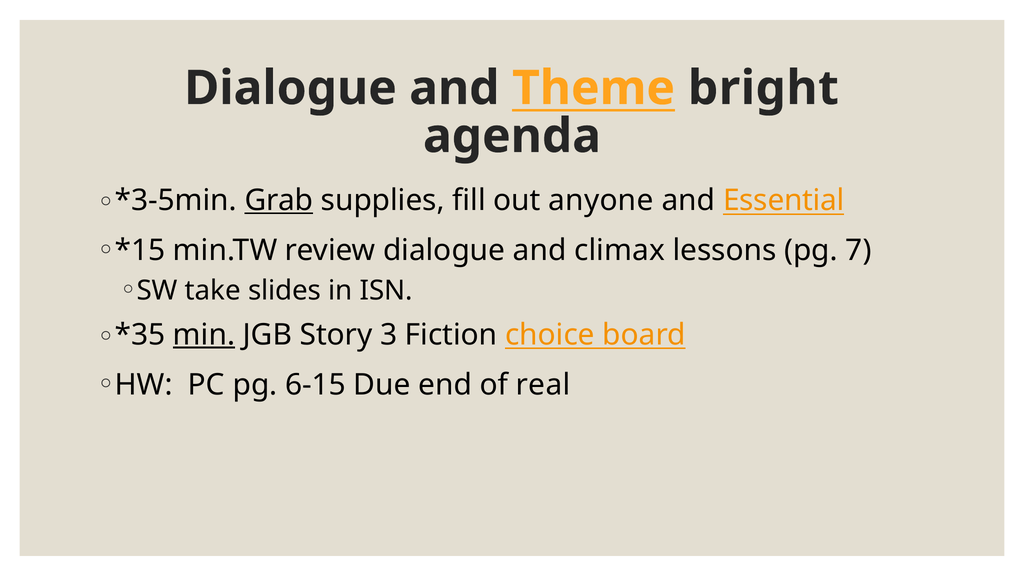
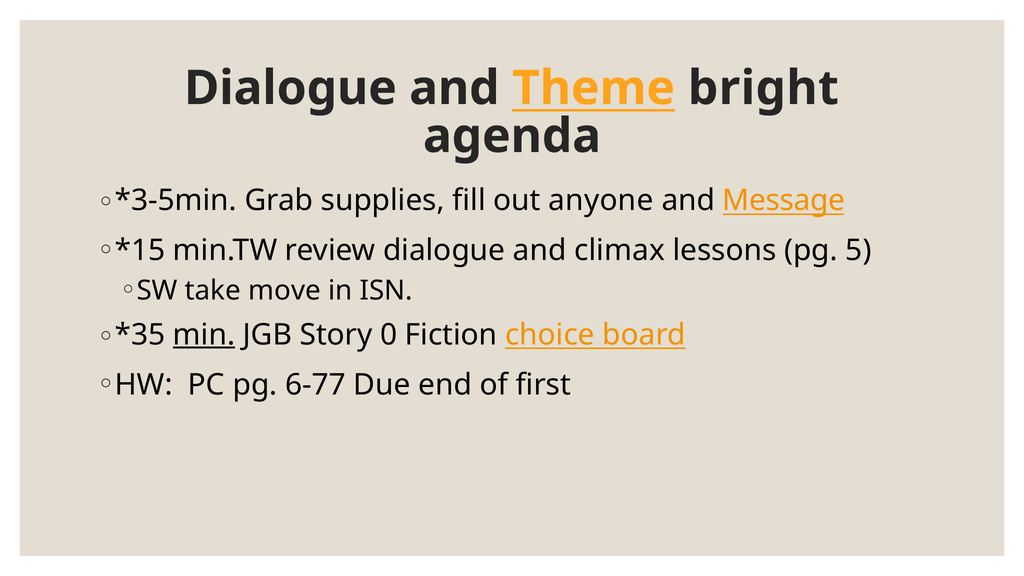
Grab underline: present -> none
Essential: Essential -> Message
7: 7 -> 5
slides: slides -> move
3: 3 -> 0
6-15: 6-15 -> 6-77
real: real -> first
